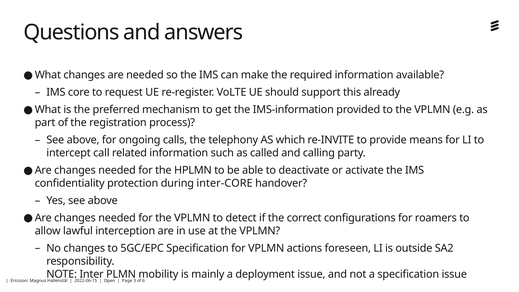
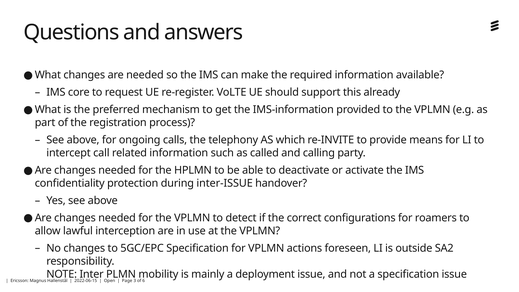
inter-CORE: inter-CORE -> inter-ISSUE
